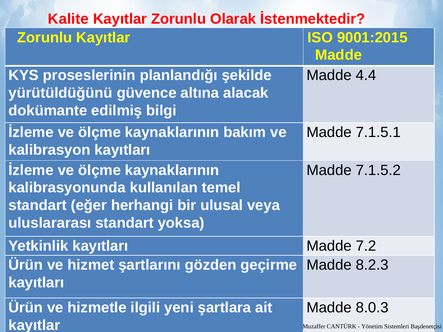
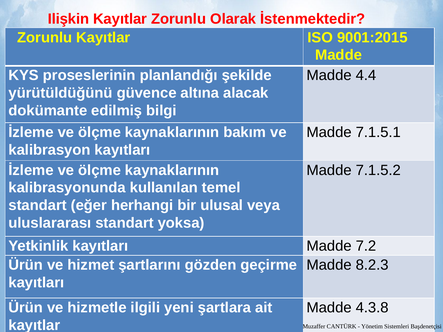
Kalite: Kalite -> Ilişkin
8.0.3: 8.0.3 -> 4.3.8
